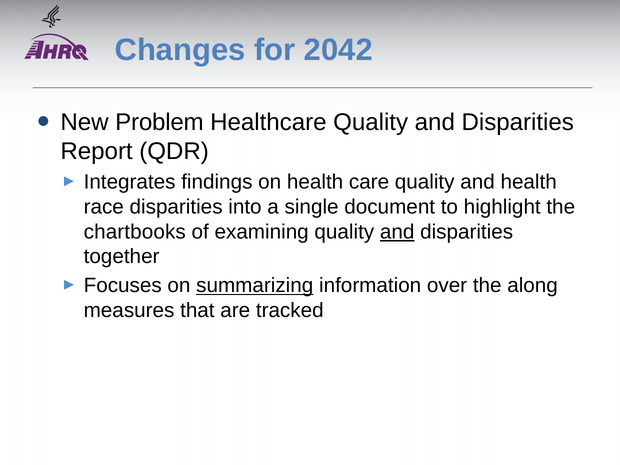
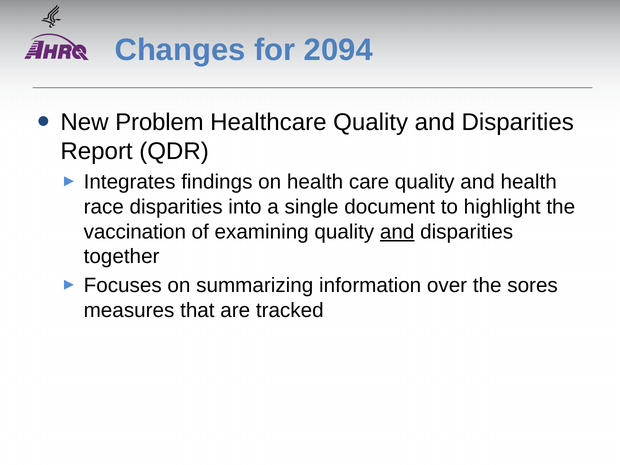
2042: 2042 -> 2094
chartbooks: chartbooks -> vaccination
summarizing underline: present -> none
along: along -> sores
